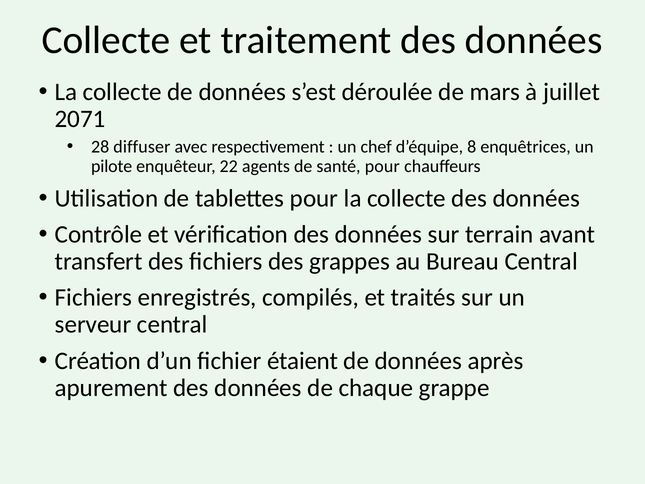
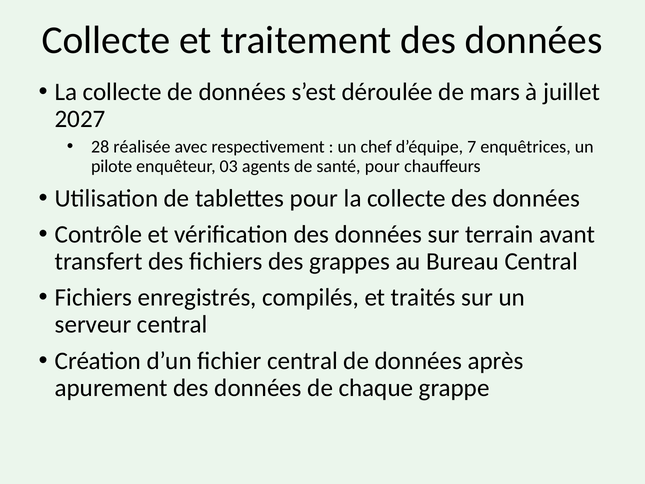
2071: 2071 -> 2027
diffuser: diffuser -> réalisée
8: 8 -> 7
22: 22 -> 03
fichier étaient: étaient -> central
